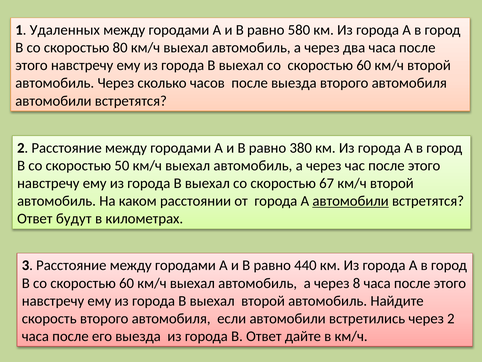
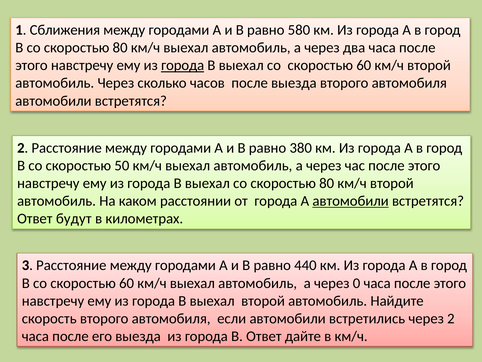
Удаленных: Удаленных -> Сближения
города at (183, 65) underline: none -> present
выехал со скоростью 67: 67 -> 80
8: 8 -> 0
